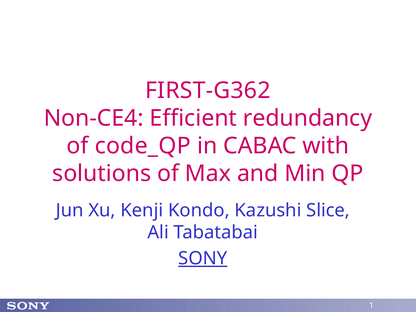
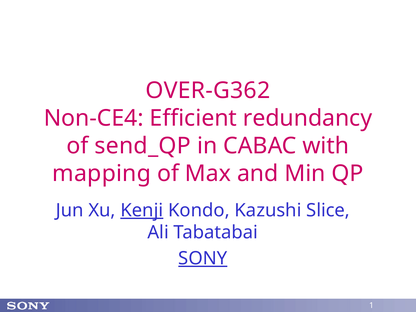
FIRST-G362: FIRST-G362 -> OVER-G362
code_QP: code_QP -> send_QP
solutions: solutions -> mapping
Kenji underline: none -> present
